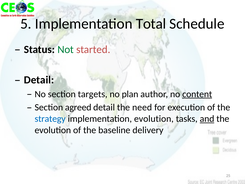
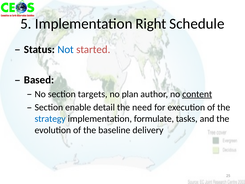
Total: Total -> Right
Not colour: green -> blue
Detail at (39, 80): Detail -> Based
agreed: agreed -> enable
implementation evolution: evolution -> formulate
and underline: present -> none
